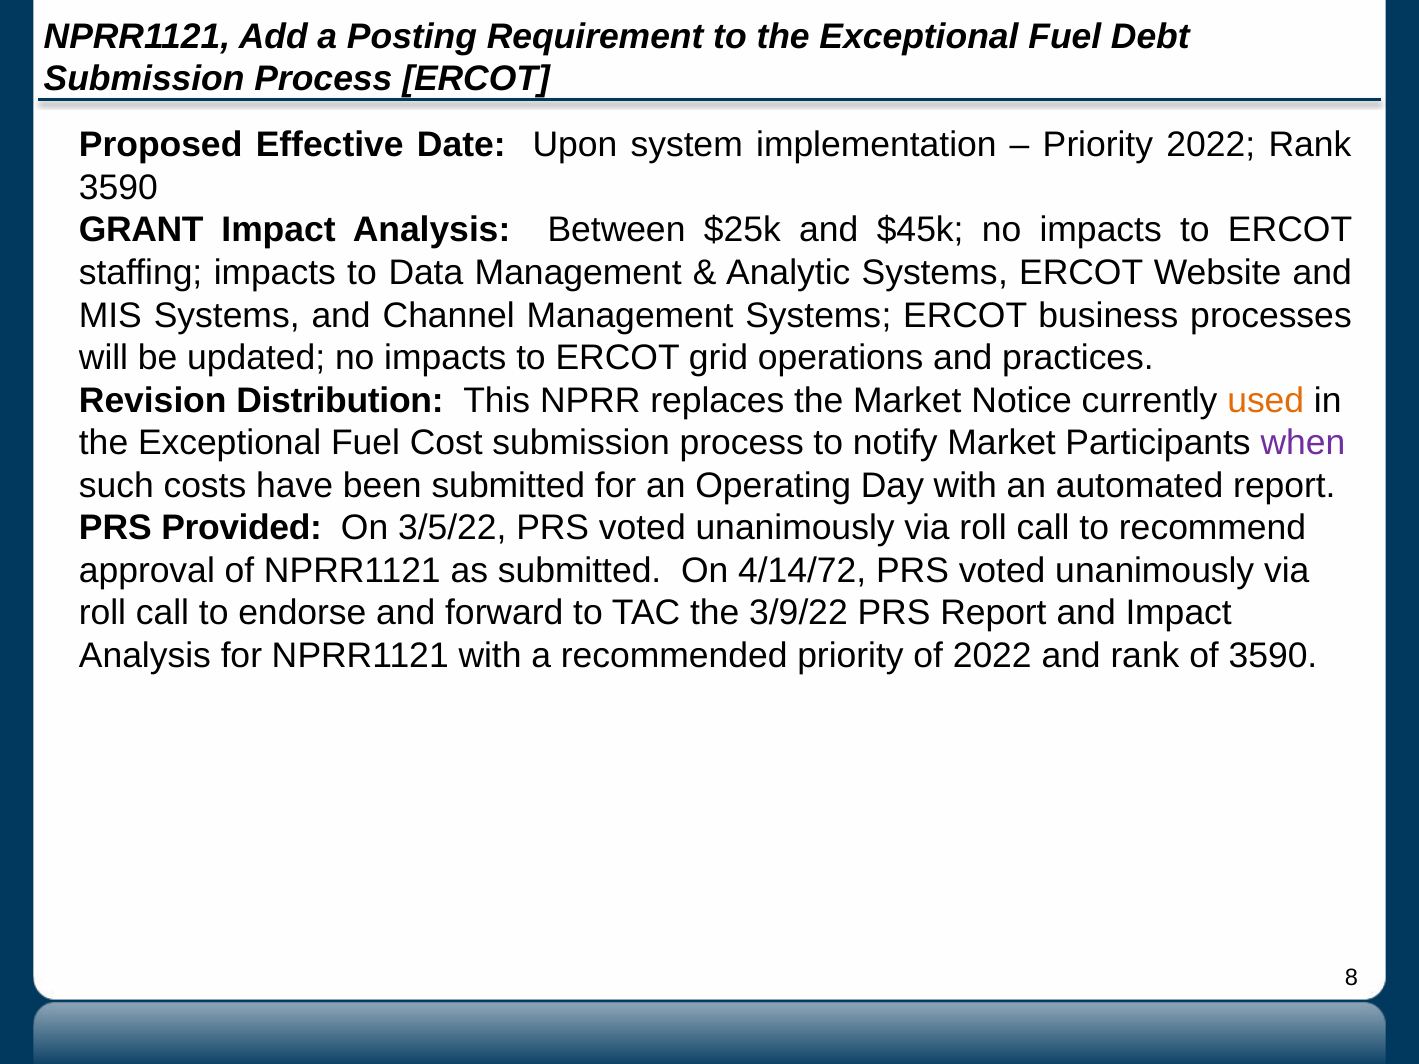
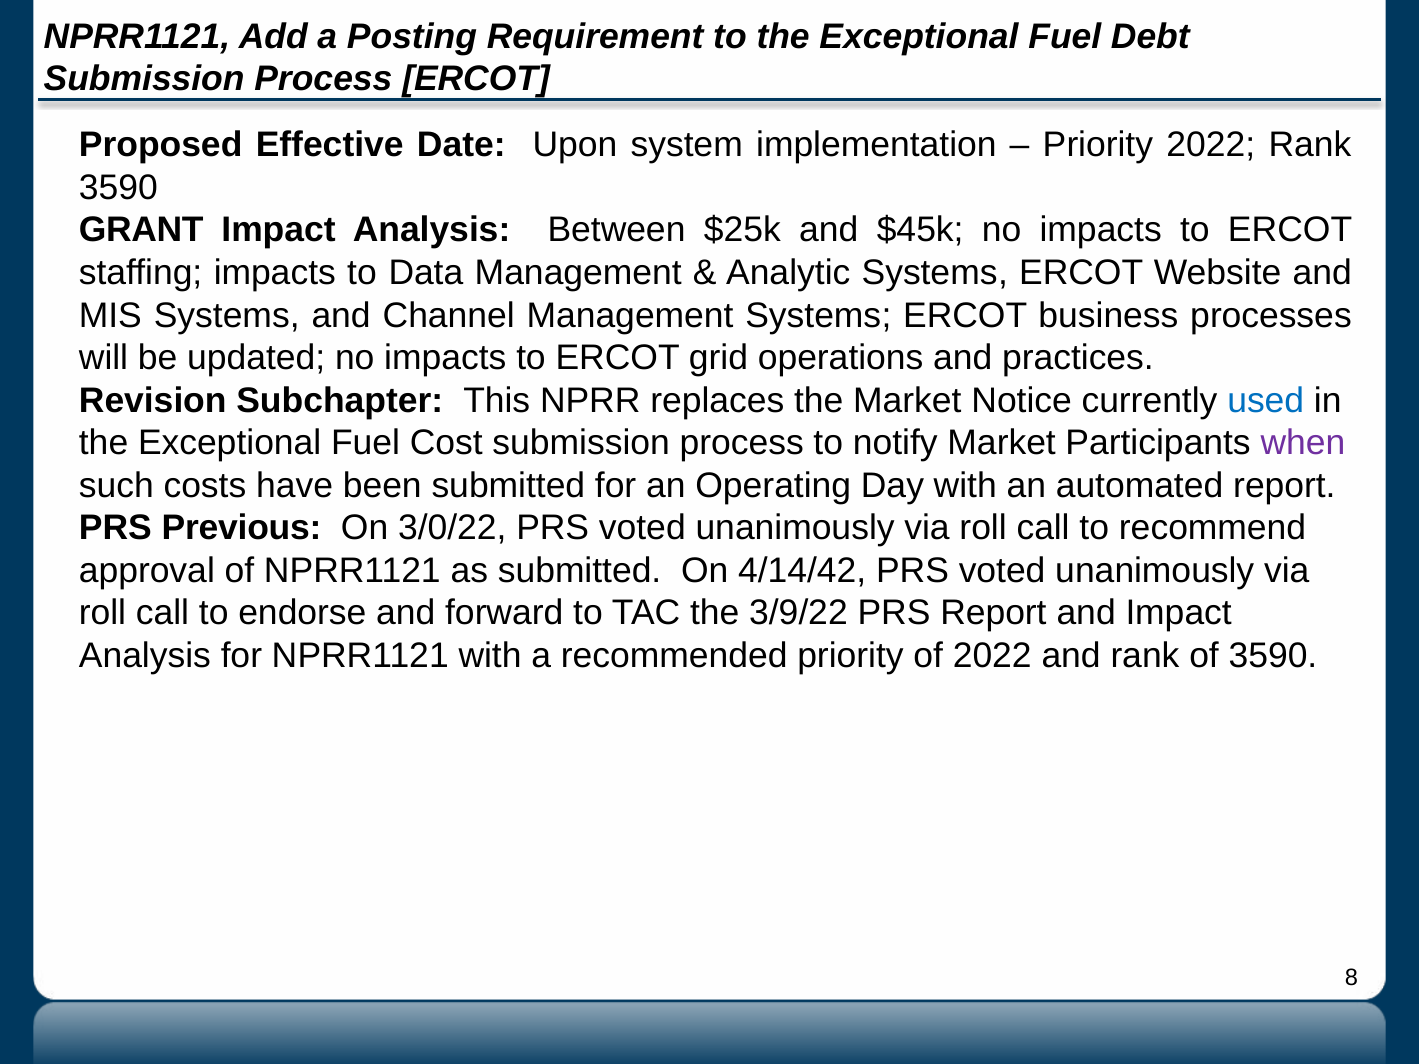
Distribution: Distribution -> Subchapter
used colour: orange -> blue
Provided: Provided -> Previous
3/5/22: 3/5/22 -> 3/0/22
4/14/72: 4/14/72 -> 4/14/42
